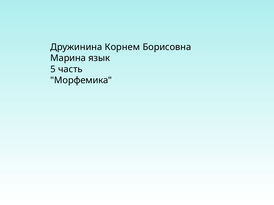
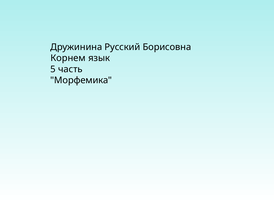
Корнем: Корнем -> Русский
Марина: Марина -> Корнем
